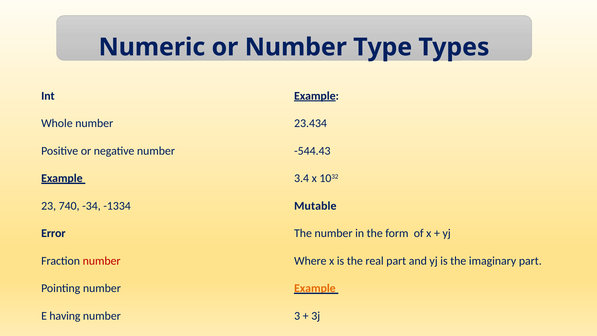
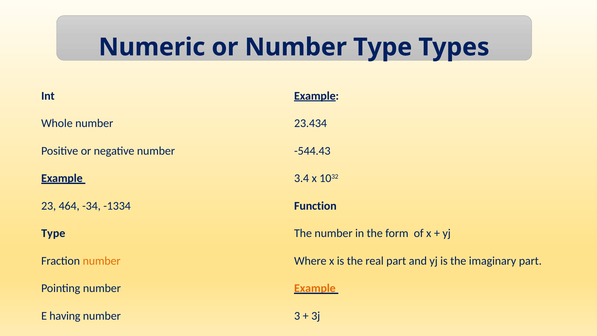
740: 740 -> 464
Mutable: Mutable -> Function
Error at (53, 233): Error -> Type
number at (102, 261) colour: red -> orange
